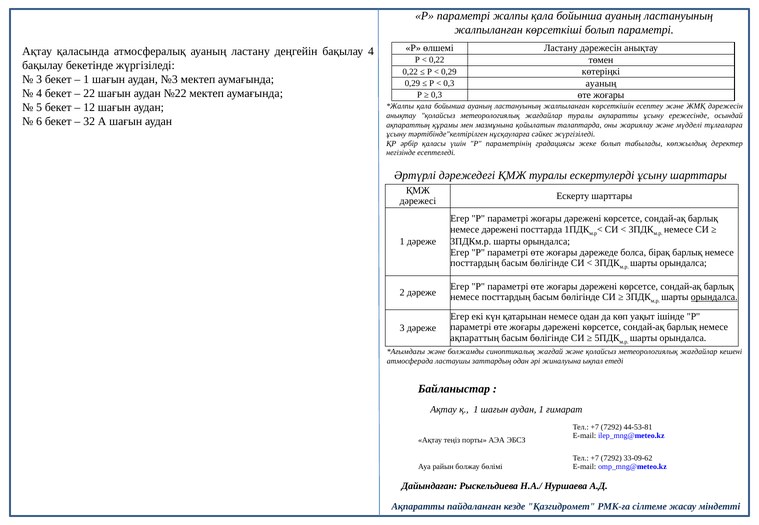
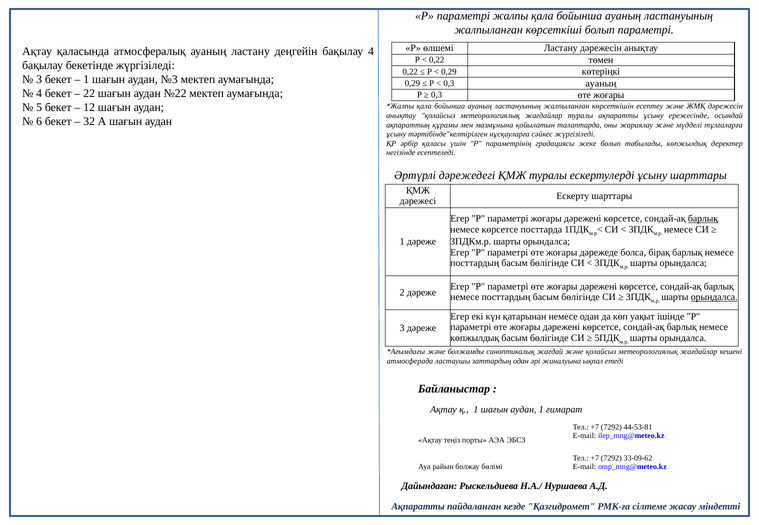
барлық at (703, 219) underline: none -> present
немесе дәрежені: дәрежені -> көрсетсе
ақпараттың at (475, 338): ақпараттың -> көпжылдық
